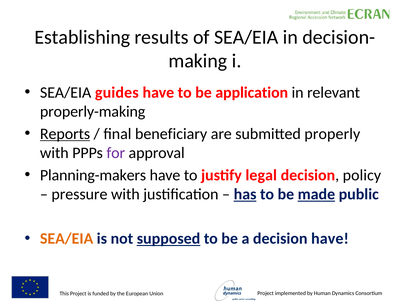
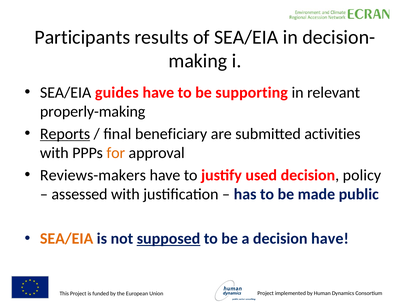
Establishing: Establishing -> Participants
application: application -> supporting
properly: properly -> activities
for colour: purple -> orange
Planning-makers: Planning-makers -> Reviews-makers
legal: legal -> used
pressure: pressure -> assessed
has underline: present -> none
made underline: present -> none
